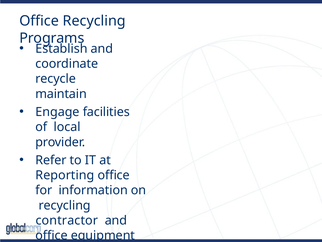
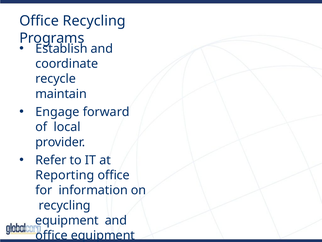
facilities: facilities -> forward
contractor at (67, 220): contractor -> equipment
